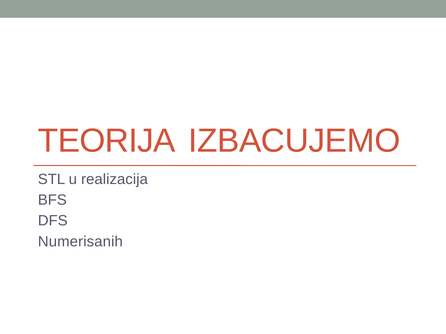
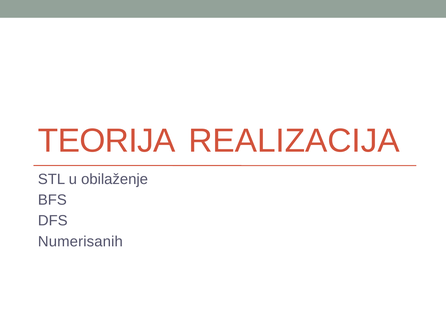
IZBACUJEMO: IZBACUJEMO -> REALIZACIJA
realizacija: realizacija -> obilaženje
